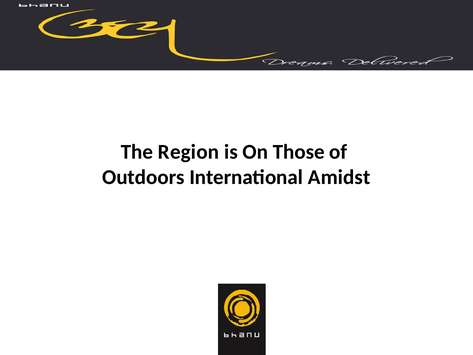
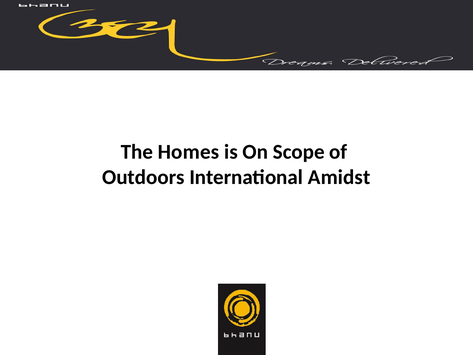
Region: Region -> Homes
Those: Those -> Scope
